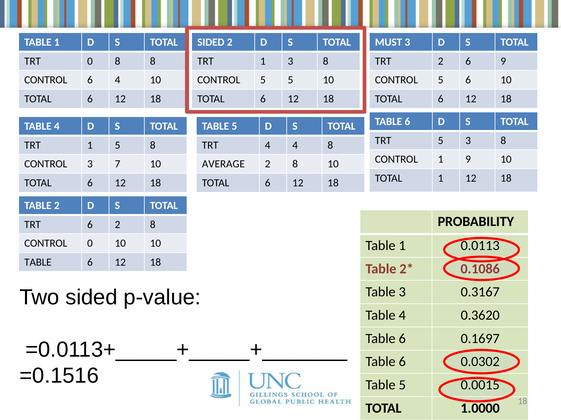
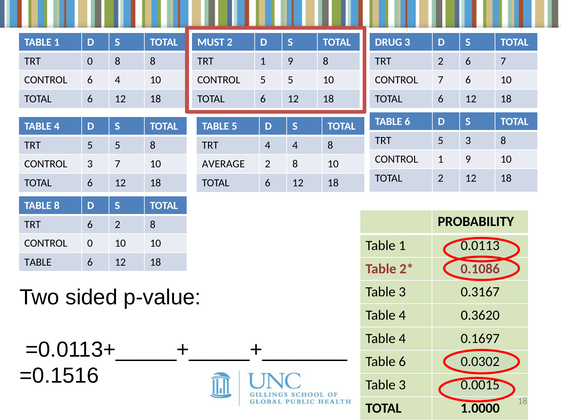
SIDED at (211, 42): SIDED -> MUST
MUST: MUST -> DRUG
TRT 1 3: 3 -> 9
6 9: 9 -> 7
5 at (441, 80): 5 -> 7
1 at (90, 145): 1 -> 5
TOTAL 1: 1 -> 2
TABLE 2: 2 -> 8
6 at (402, 339): 6 -> 4
5 at (402, 386): 5 -> 3
